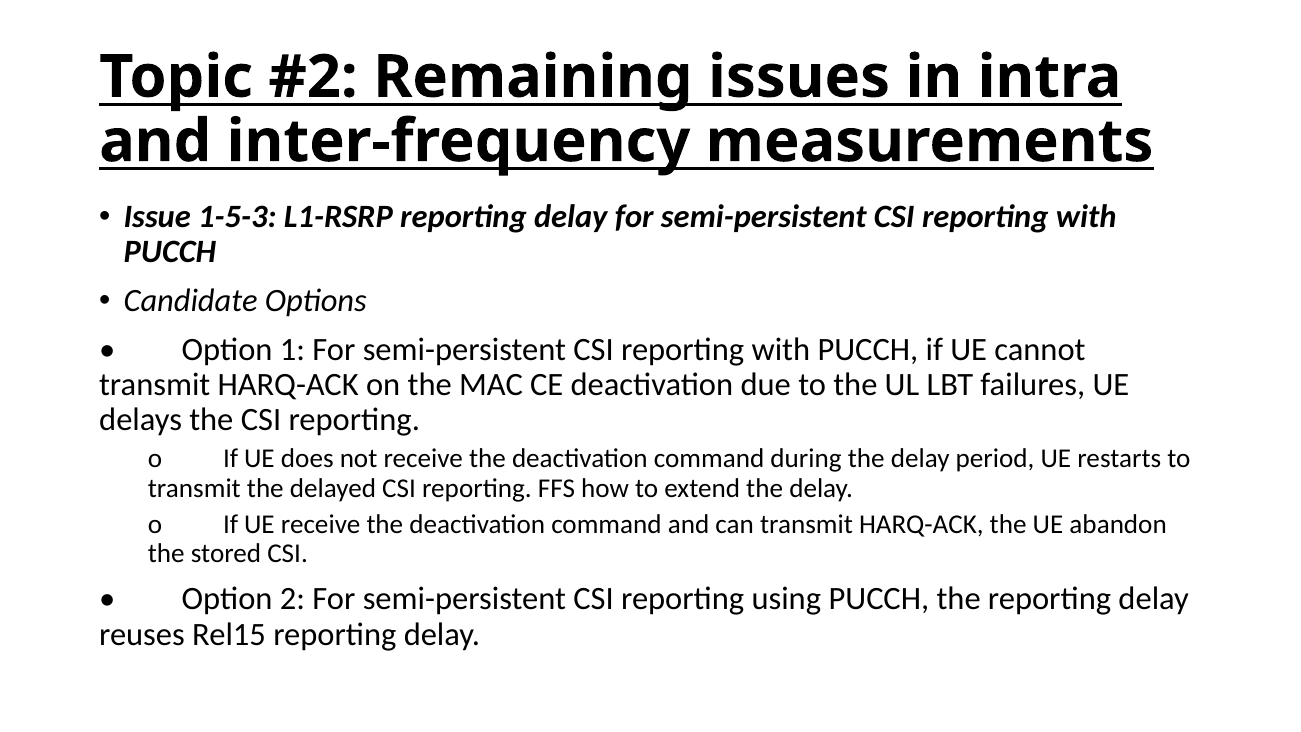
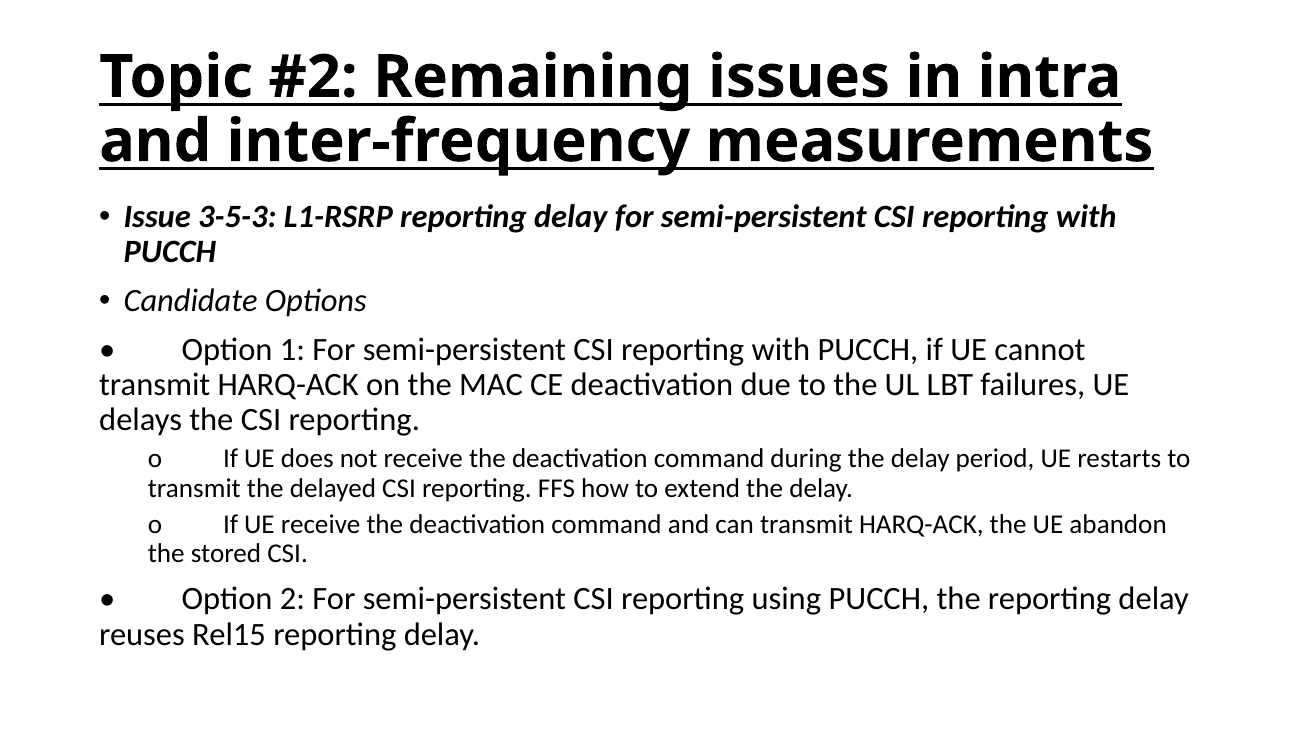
1-5-3: 1-5-3 -> 3-5-3
